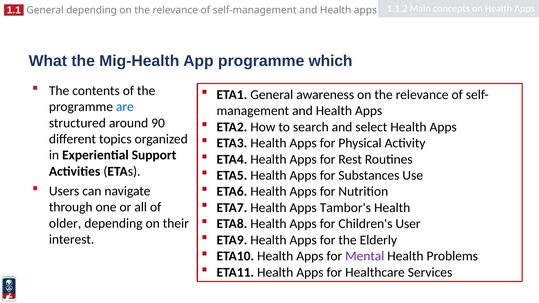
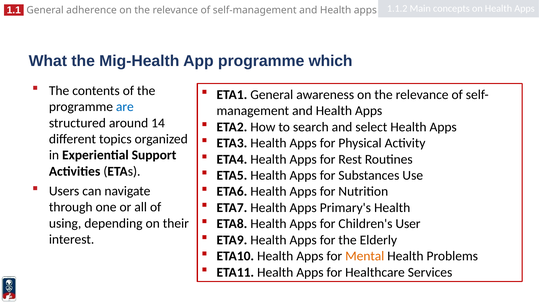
General depending: depending -> adherence
90: 90 -> 14
Tambor's: Tambor's -> Primary's
older: older -> using
Mental colour: purple -> orange
